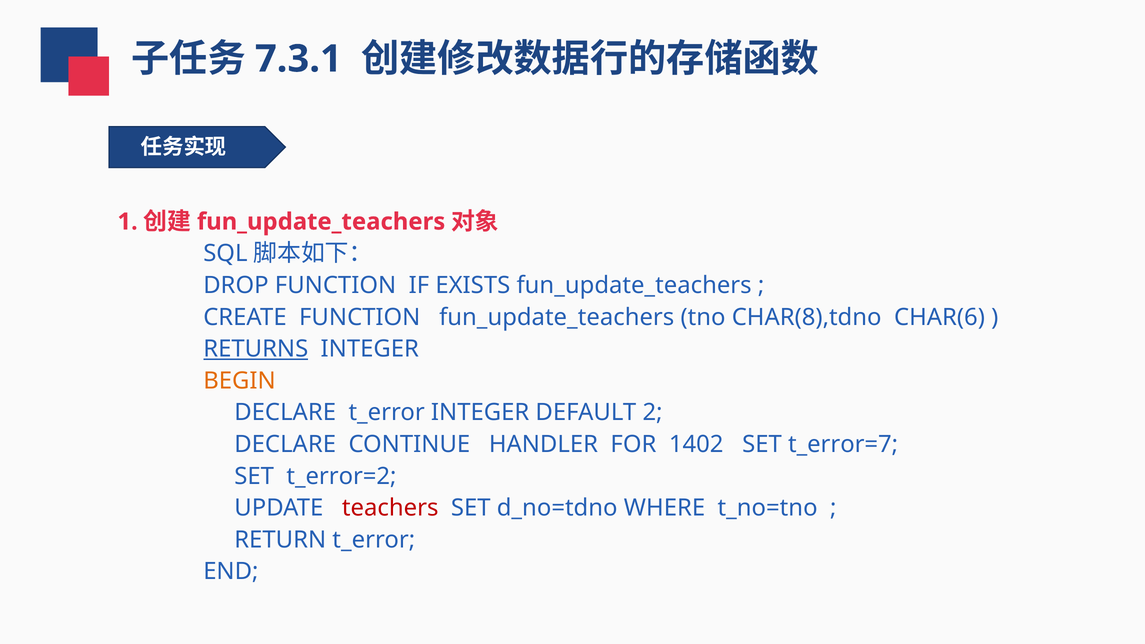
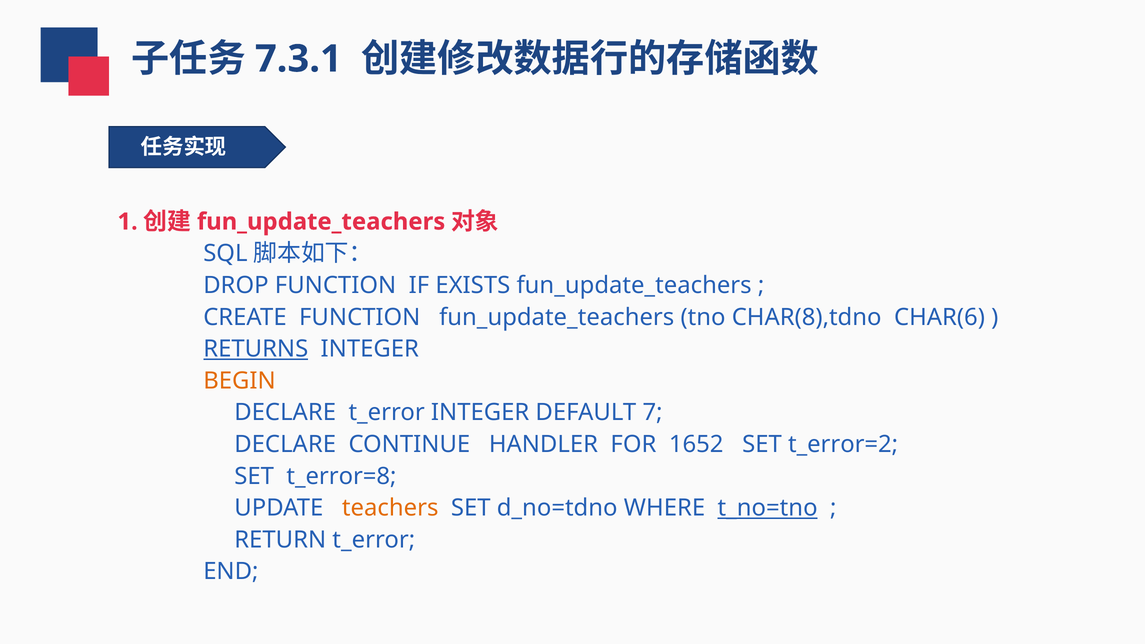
2: 2 -> 7
1402: 1402 -> 1652
t_error=7: t_error=7 -> t_error=2
t_error=2: t_error=2 -> t_error=8
teachers colour: red -> orange
t_no=tno underline: none -> present
